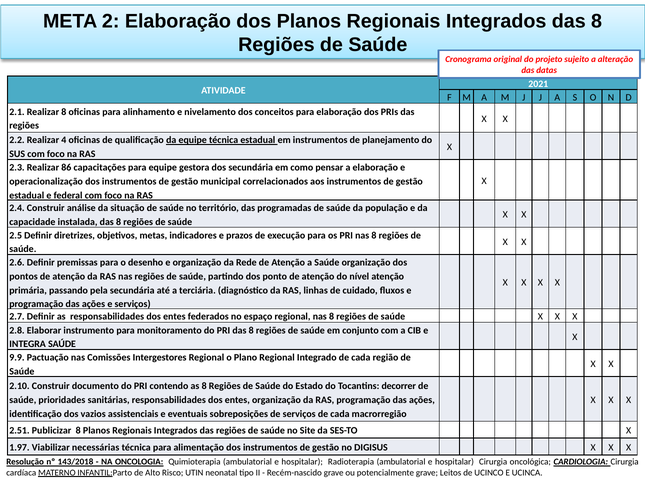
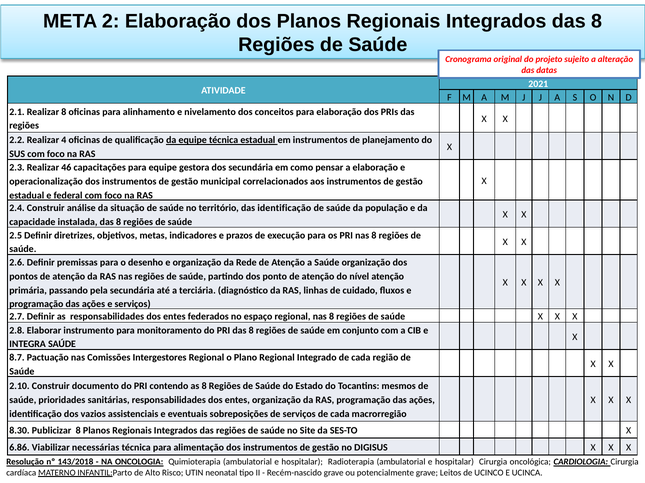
86: 86 -> 46
das programadas: programadas -> identificação
9.9: 9.9 -> 8.7
decorrer: decorrer -> mesmos
2.51: 2.51 -> 8.30
1.97: 1.97 -> 6.86
